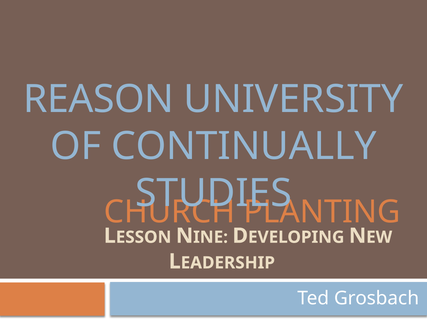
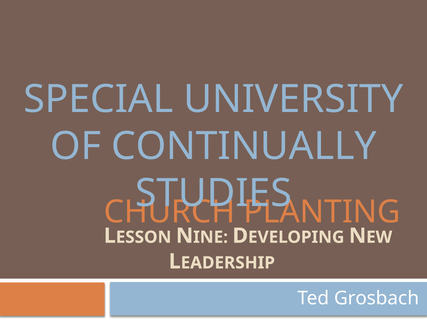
REASON: REASON -> SPECIAL
